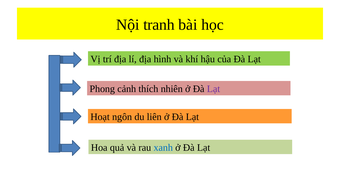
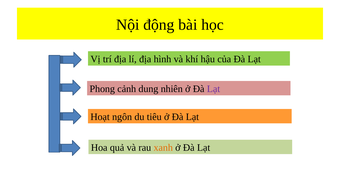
tranh: tranh -> động
thích: thích -> dung
liên: liên -> tiêu
xanh colour: blue -> orange
